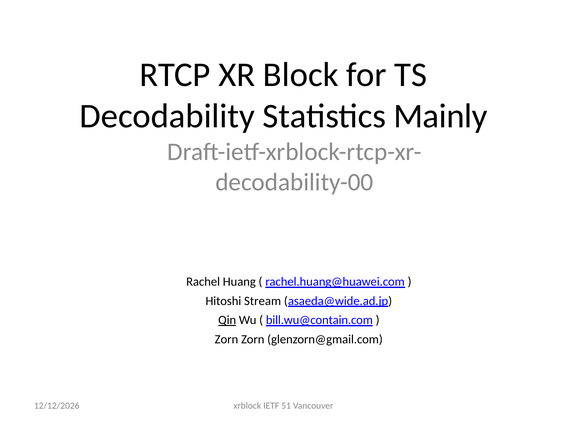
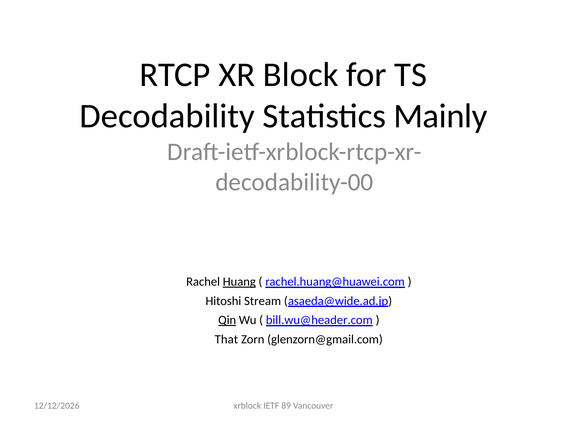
Huang underline: none -> present
bill.wu@contain.com: bill.wu@contain.com -> bill.wu@header.com
Zorn at (226, 339): Zorn -> That
51: 51 -> 89
